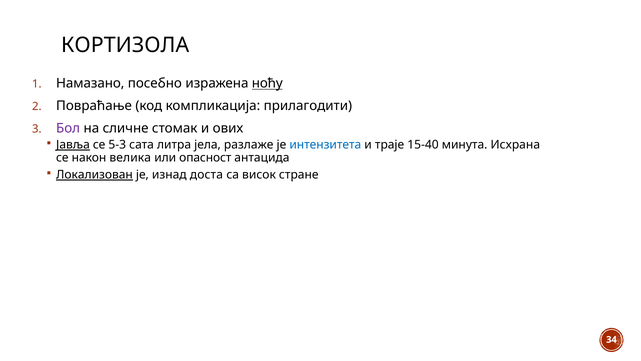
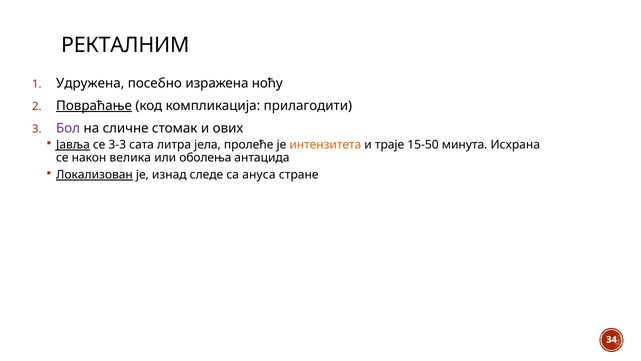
КОРТИЗОЛА: КОРТИЗОЛА -> РЕКТАЛНИМ
Намазано: Намазано -> Удружена
ноћу underline: present -> none
Повраћање underline: none -> present
5-3: 5-3 -> 3-3
разлаже: разлаже -> пролеће
интензитета colour: blue -> orange
15-40: 15-40 -> 15-50
опасност: опасност -> оболења
доста: доста -> следе
висок: висок -> ануса
